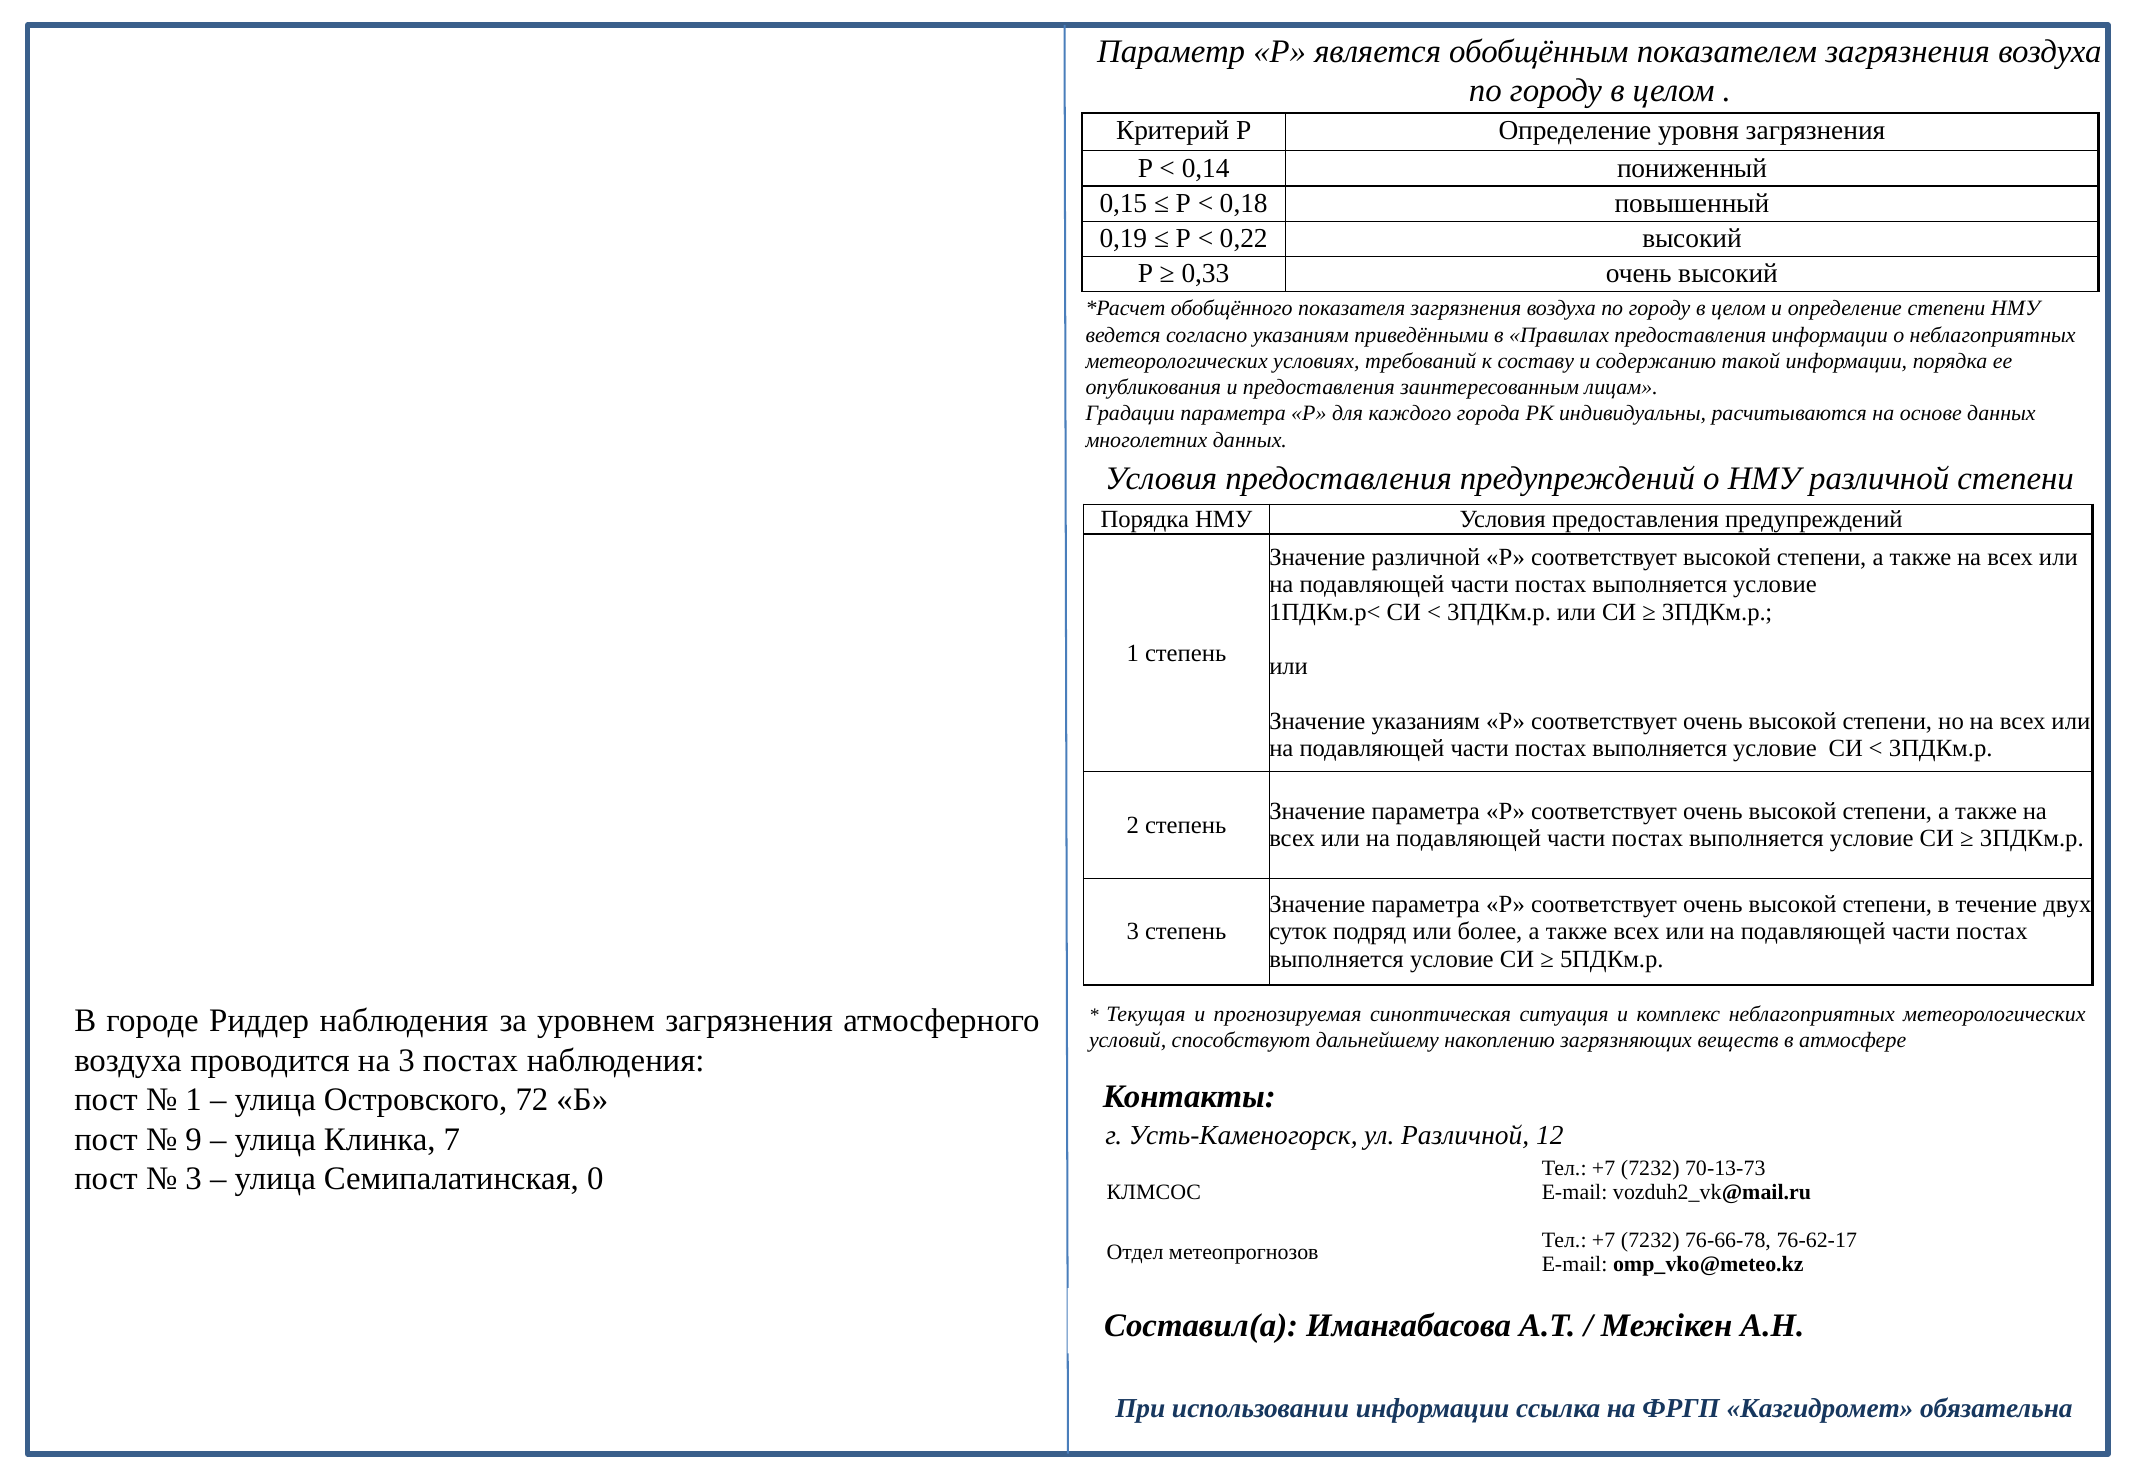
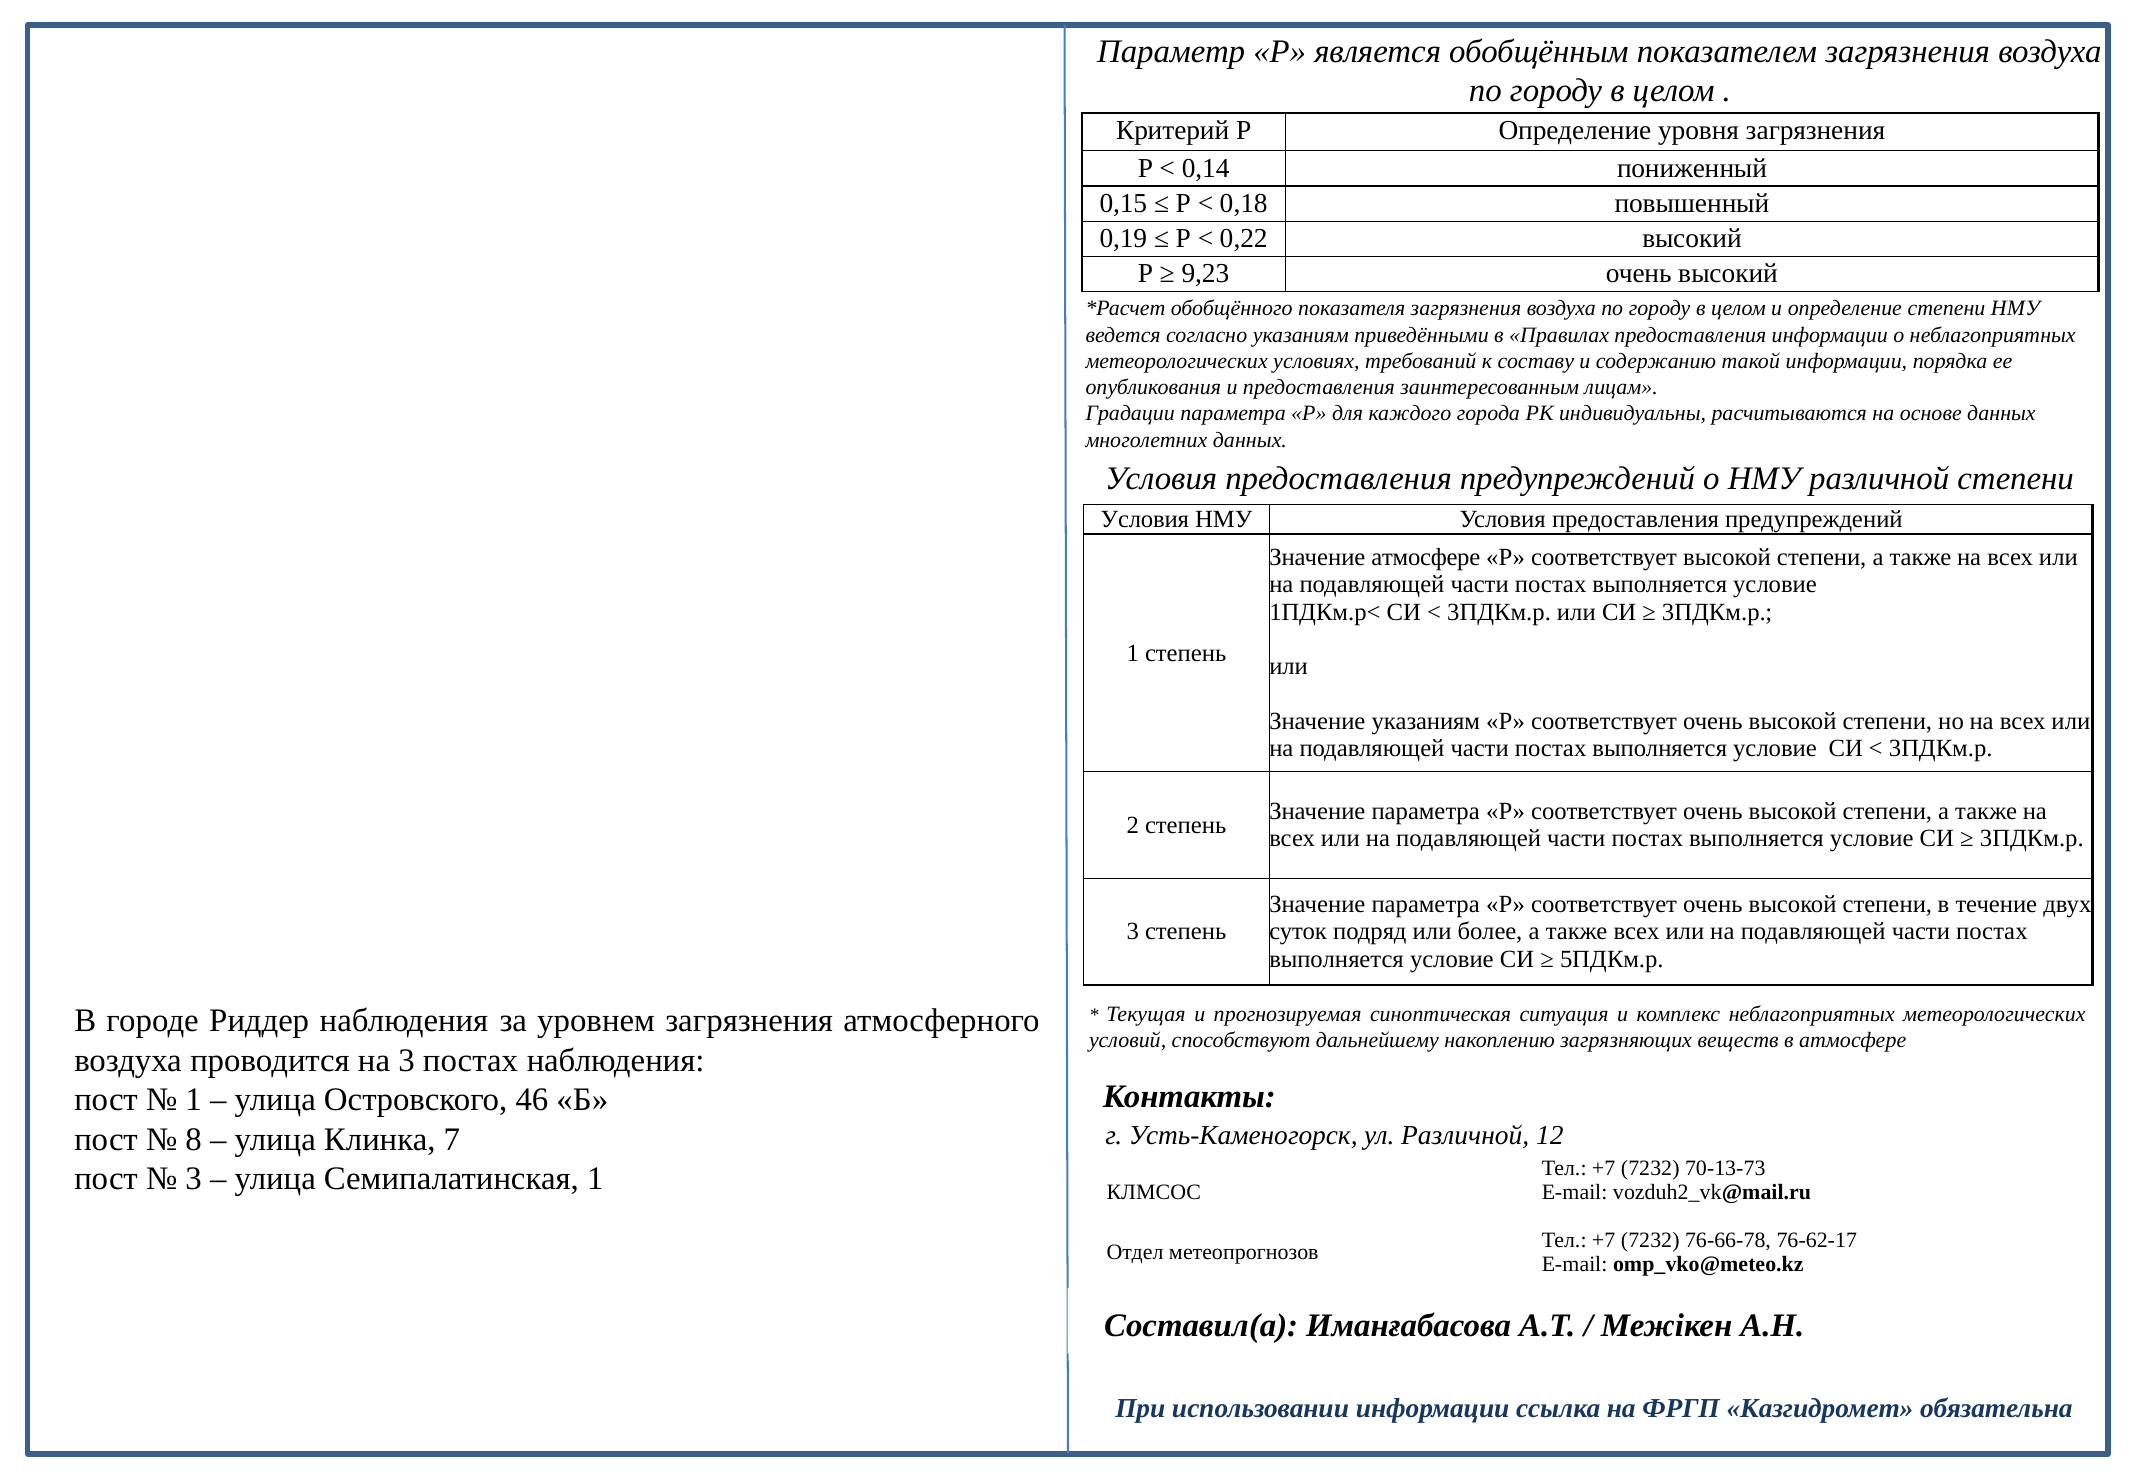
0,33: 0,33 -> 9,23
Порядка at (1145, 519): Порядка -> Условия
Значение различной: различной -> атмосфере
72: 72 -> 46
9: 9 -> 8
Семипалатинская 0: 0 -> 1
